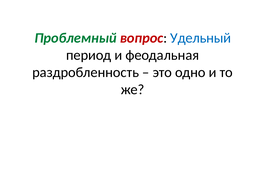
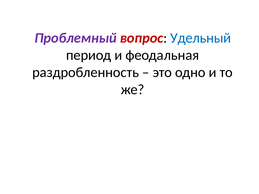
Проблемный colour: green -> purple
